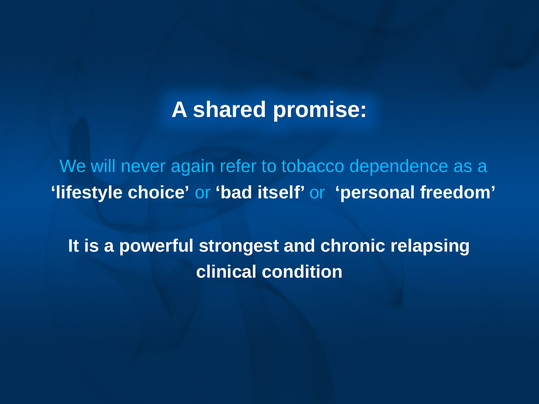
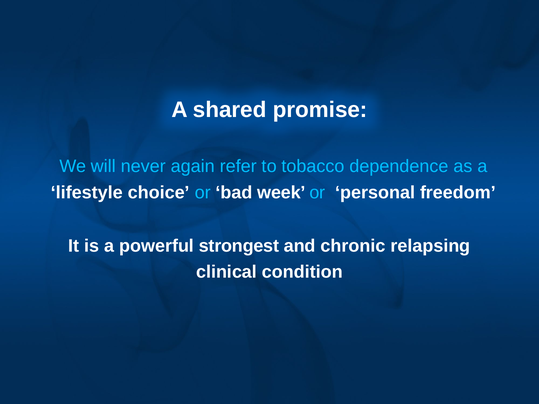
itself: itself -> week
